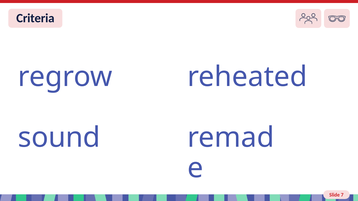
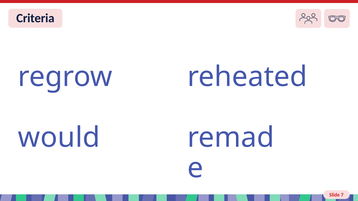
sound: sound -> would
